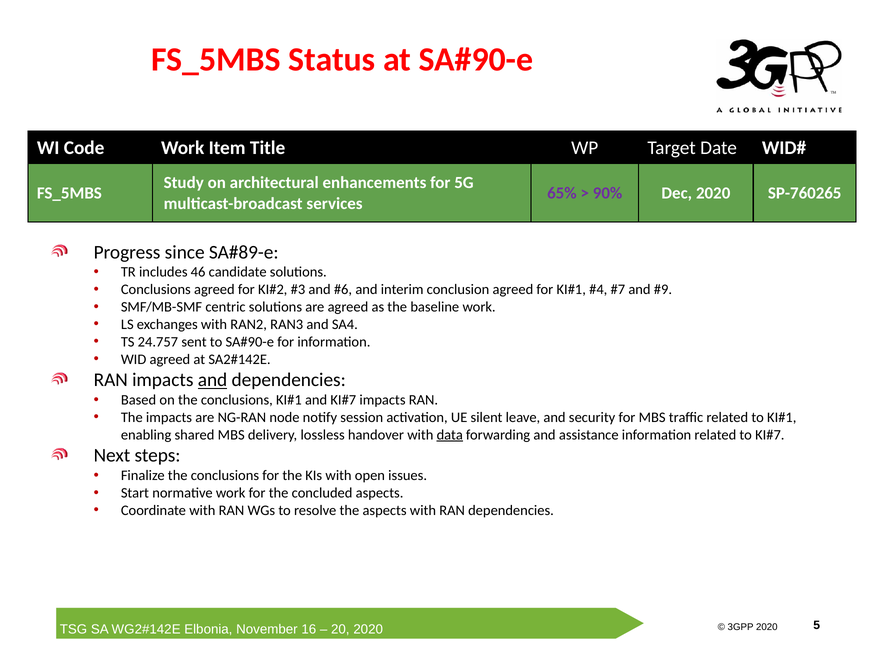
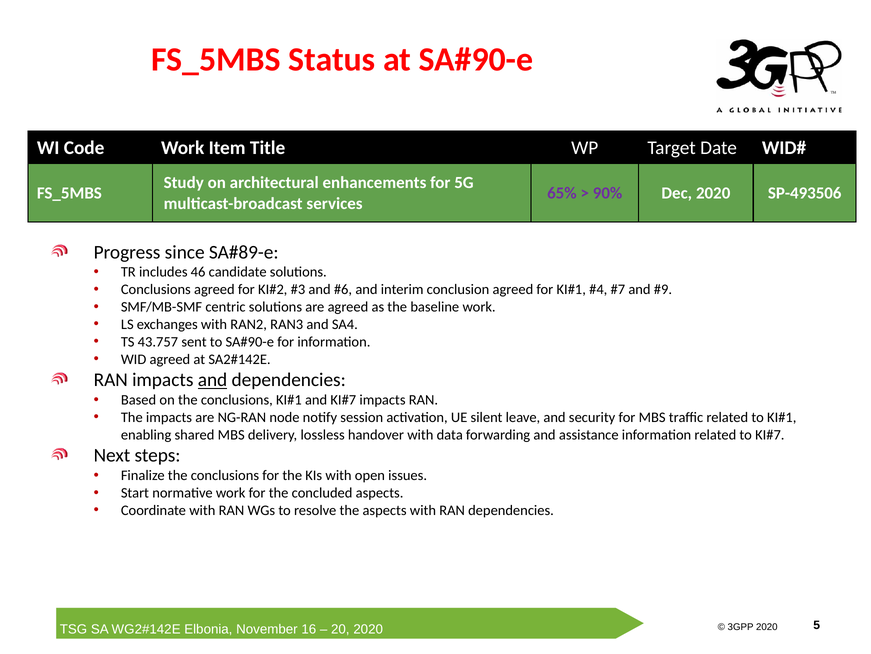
SP-760265: SP-760265 -> SP-493506
24.757: 24.757 -> 43.757
data underline: present -> none
